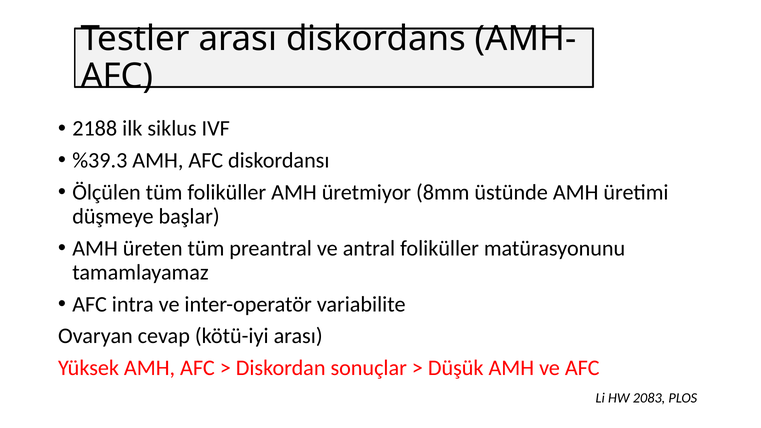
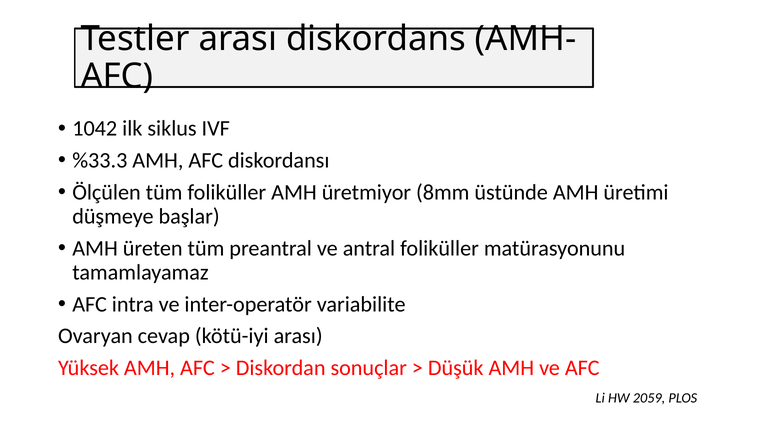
2188: 2188 -> 1042
%39.3: %39.3 -> %33.3
2083: 2083 -> 2059
